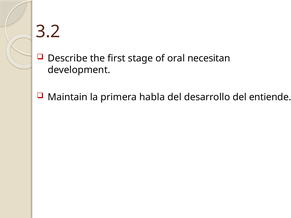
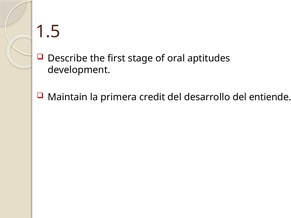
3.2: 3.2 -> 1.5
necesitan: necesitan -> aptitudes
habla: habla -> credit
